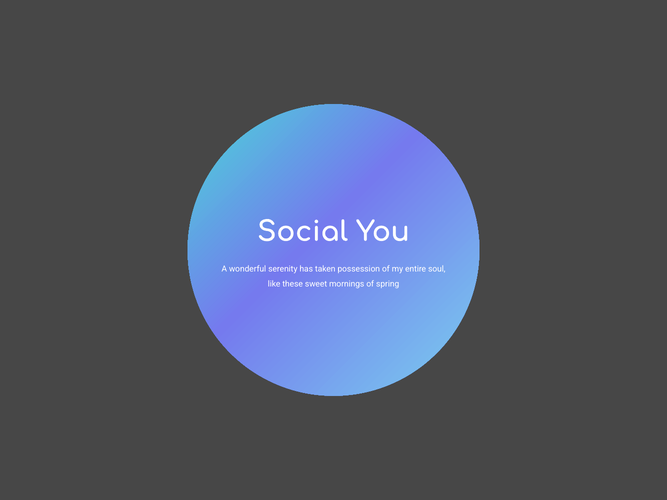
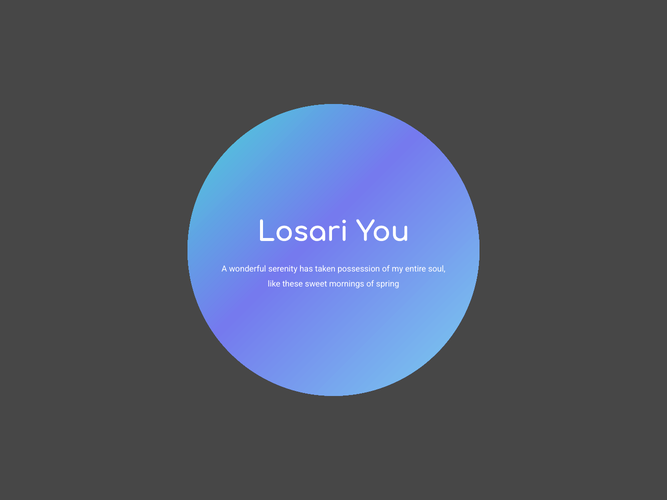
Social: Social -> Losari
